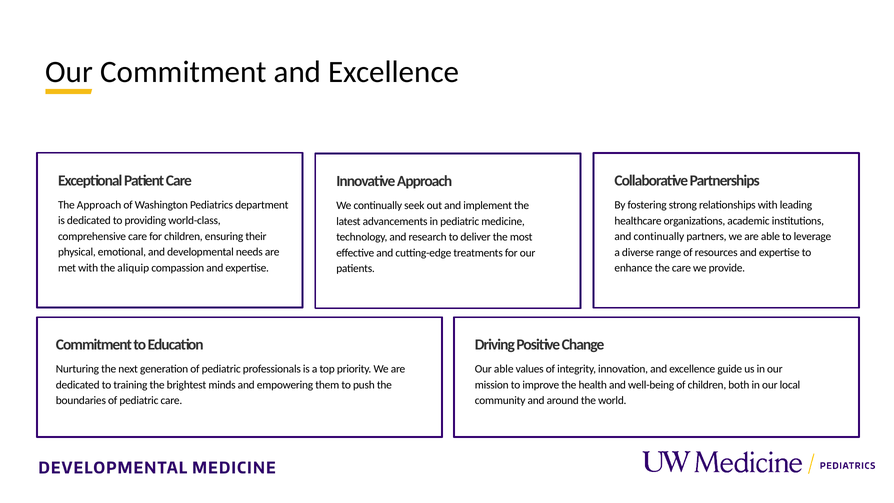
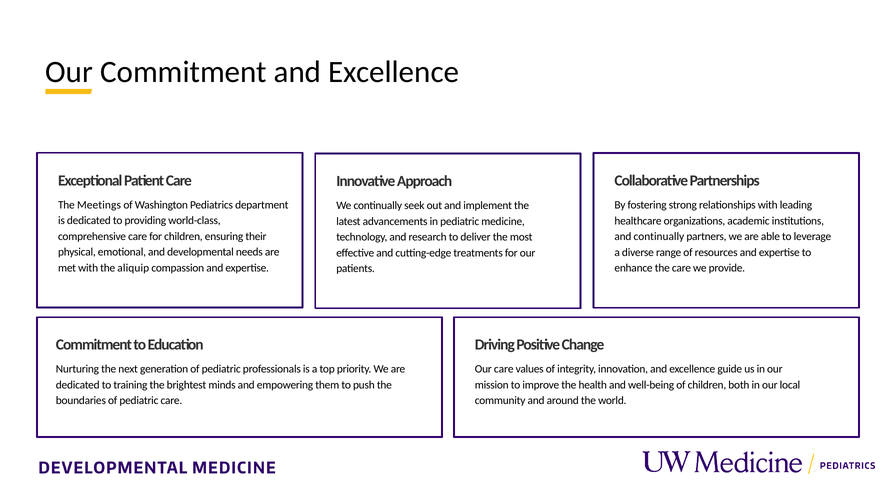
The Approach: Approach -> Meetings
Our able: able -> care
